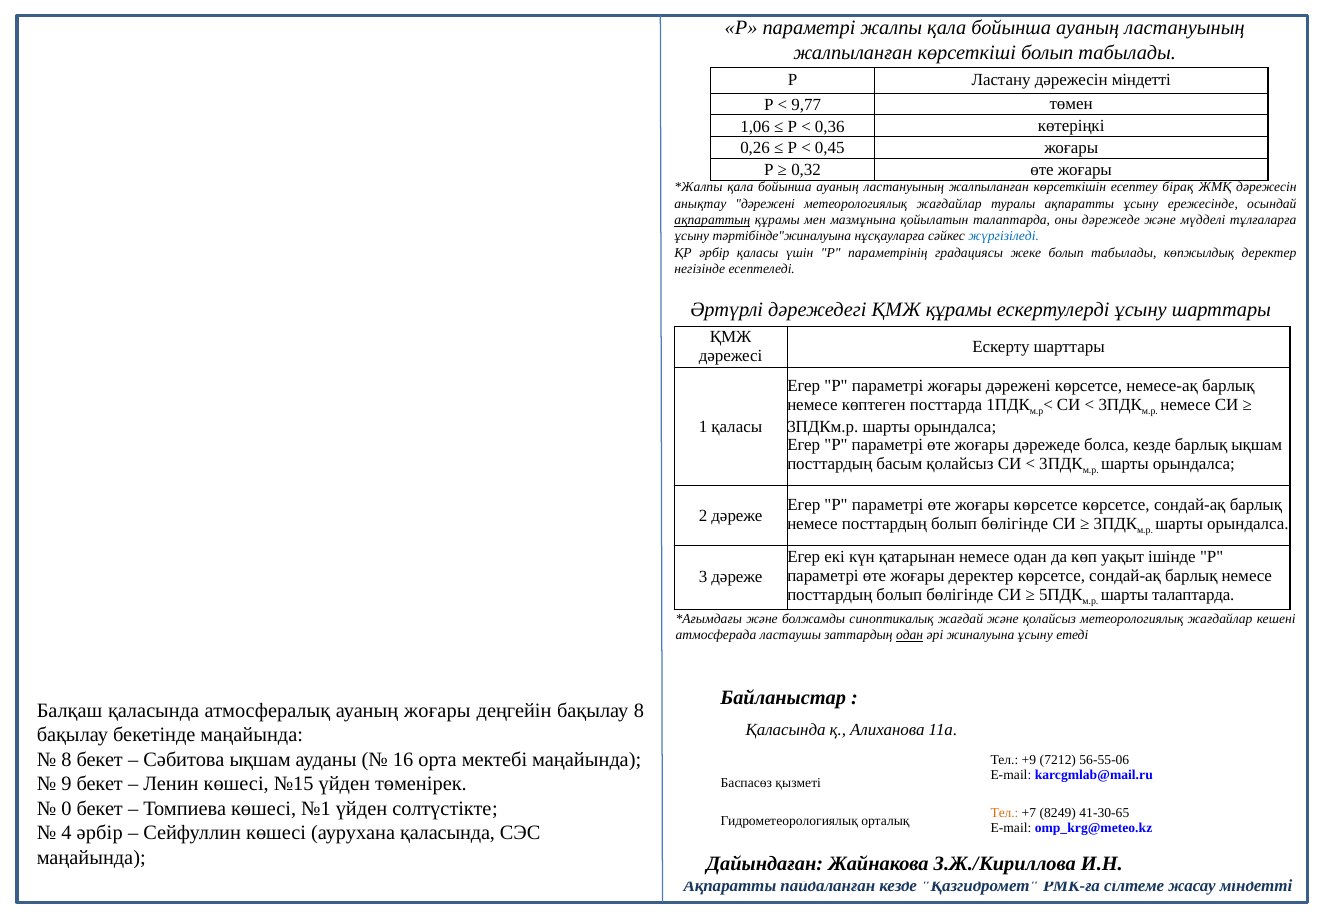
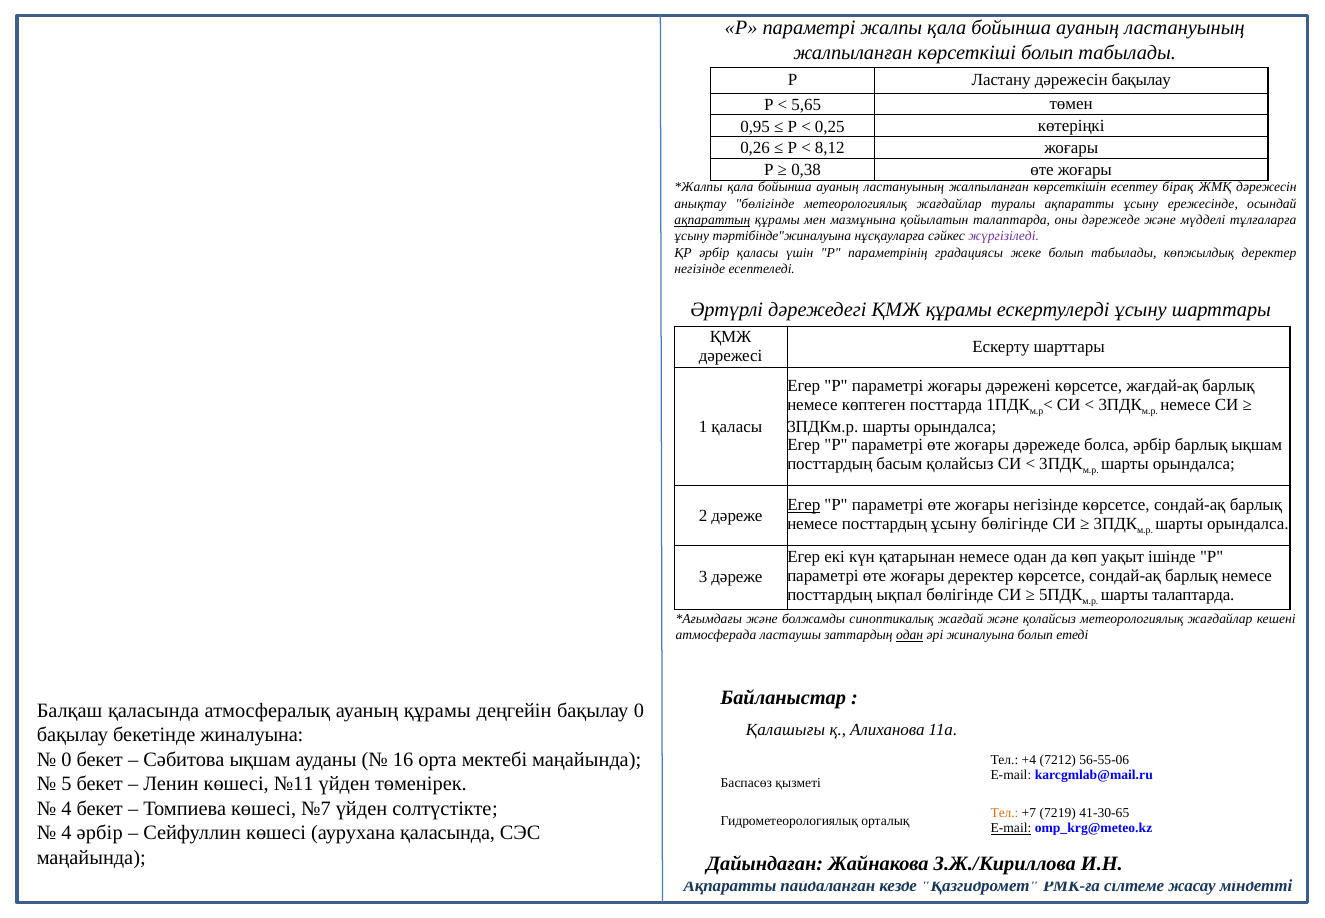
дәрежесін міндетті: міндетті -> бақылау
9,77: 9,77 -> 5,65
1,06: 1,06 -> 0,95
0,36: 0,36 -> 0,25
0,45: 0,45 -> 8,12
0,32: 0,32 -> 0,38
анықтау дәрежені: дәрежені -> бөлігінде
жүргізіледі colour: blue -> purple
немесе-ақ: немесе-ақ -> жағдай-ақ
болса кезде: кезде -> әрбір
Егер at (804, 504) underline: none -> present
жоғары көрсетсе: көрсетсе -> негізінде
болып at (954, 523): болып -> ұсыну
болып at (899, 594): болып -> ықпал
жиналуына ұсыну: ұсыну -> болып
ауаның жоғары: жоғары -> құрамы
бақылау 8: 8 -> 0
Қаласында at (786, 729): Қаласында -> Қалашығы
бекетінде маңайында: маңайында -> жиналуына
8 at (66, 759): 8 -> 0
+9: +9 -> +4
9: 9 -> 5
№15: №15 -> №11
0 at (66, 808): 0 -> 4
№1: №1 -> №7
8249: 8249 -> 7219
E-mail at (1011, 828) underline: none -> present
